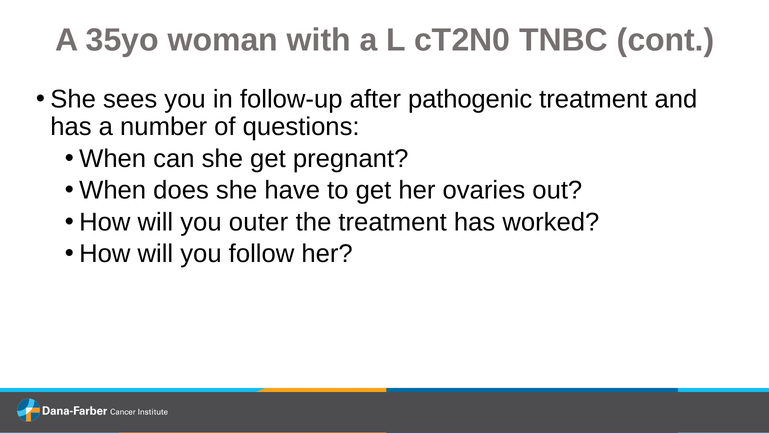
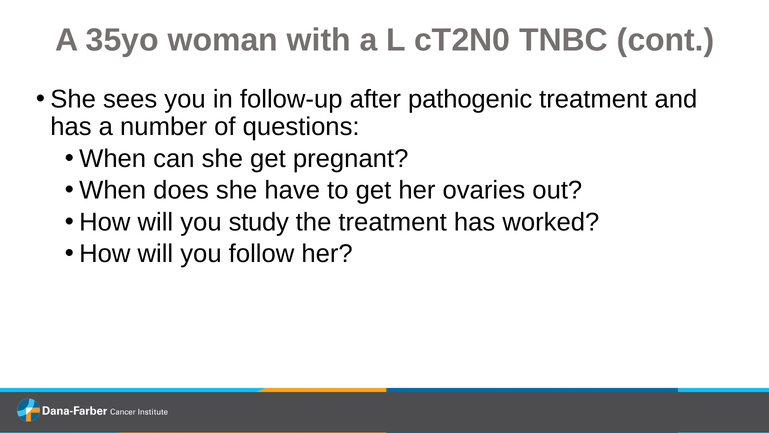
outer: outer -> study
